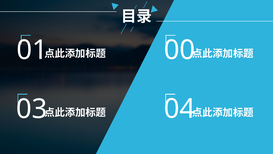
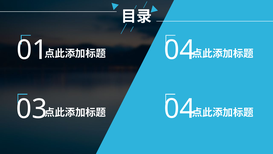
00 at (180, 50): 00 -> 04
